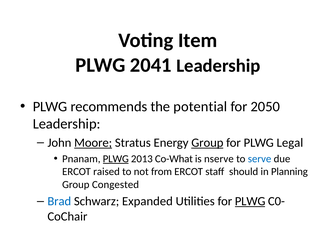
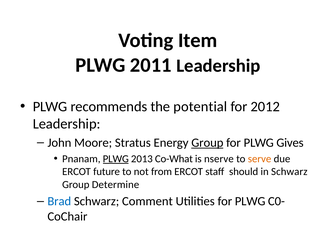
2041: 2041 -> 2011
2050: 2050 -> 2012
Moore underline: present -> none
Legal: Legal -> Gives
serve colour: blue -> orange
raised: raised -> future
in Planning: Planning -> Schwarz
Congested: Congested -> Determine
Expanded: Expanded -> Comment
PLWG at (250, 201) underline: present -> none
